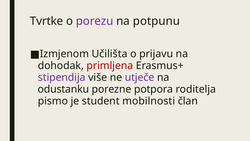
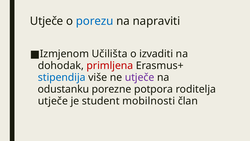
Tvrtke at (47, 21): Tvrtke -> Utječe
porezu colour: purple -> blue
potpunu: potpunu -> napraviti
prijavu: prijavu -> izvaditi
stipendija colour: purple -> blue
pismo at (53, 101): pismo -> utječe
